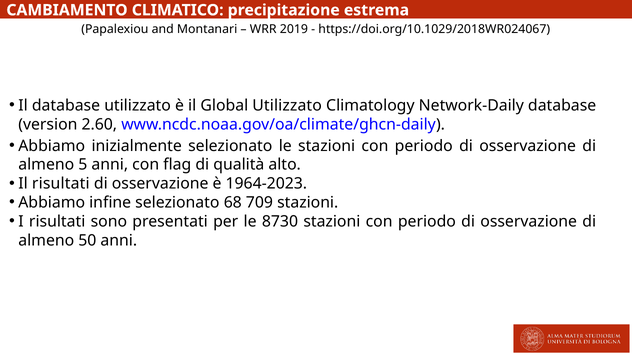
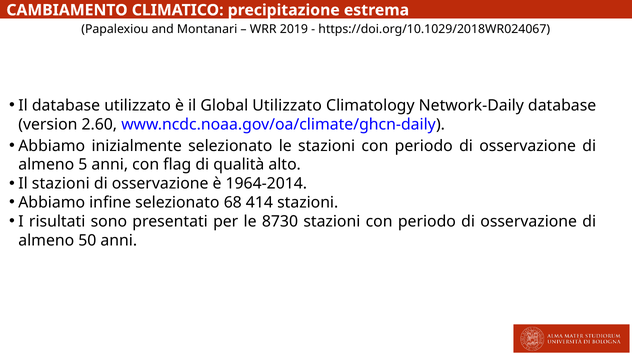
Il risultati: risultati -> stazioni
1964-2023: 1964-2023 -> 1964-2014
709: 709 -> 414
